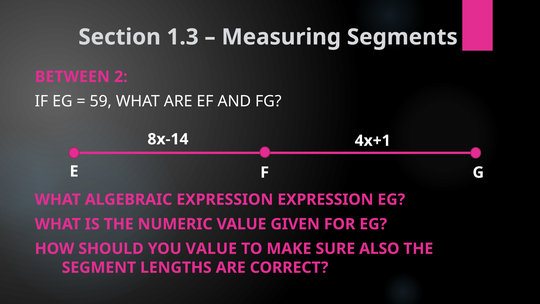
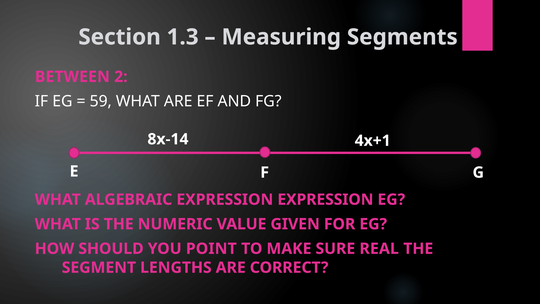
YOU VALUE: VALUE -> POINT
ALSO: ALSO -> REAL
